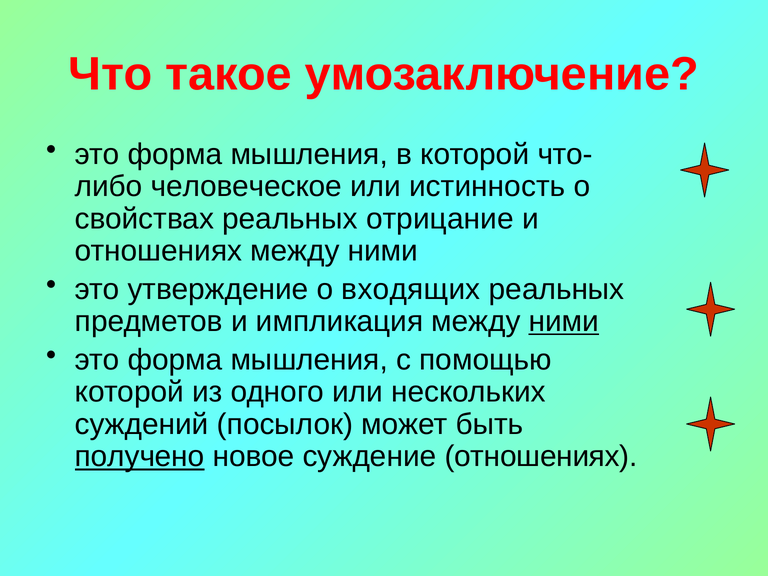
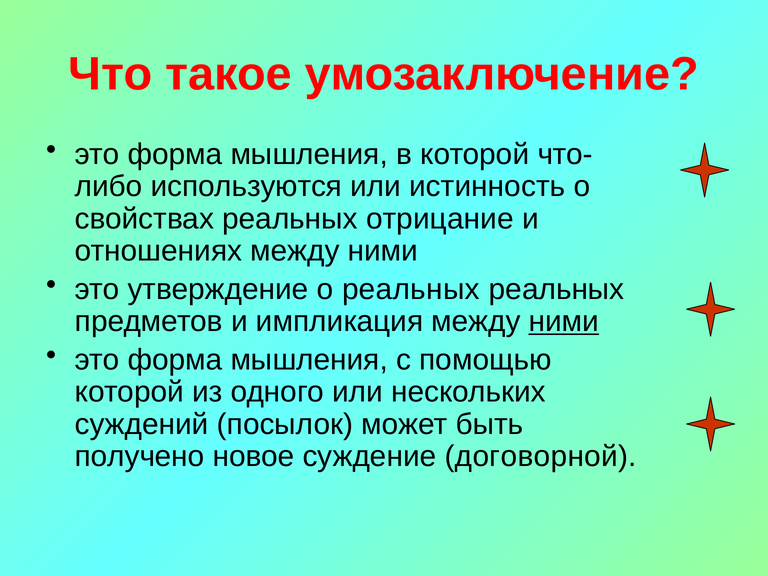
человеческое: человеческое -> используются
о входящих: входящих -> реальных
получено underline: present -> none
суждение отношениях: отношениях -> договорной
